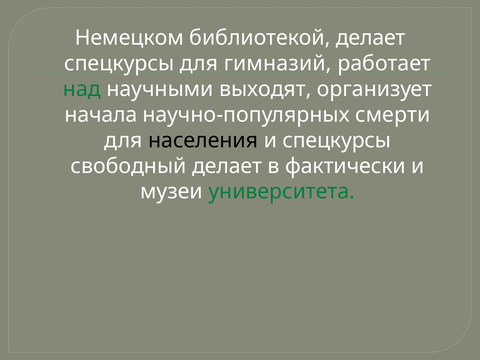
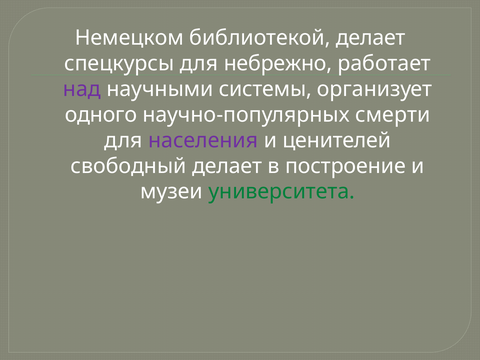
гимназий: гимназий -> небрежно
над colour: green -> purple
выходят: выходят -> системы
начала: начала -> одного
населения colour: black -> purple
и спецкурсы: спецкурсы -> ценителей
фактически: фактически -> построение
